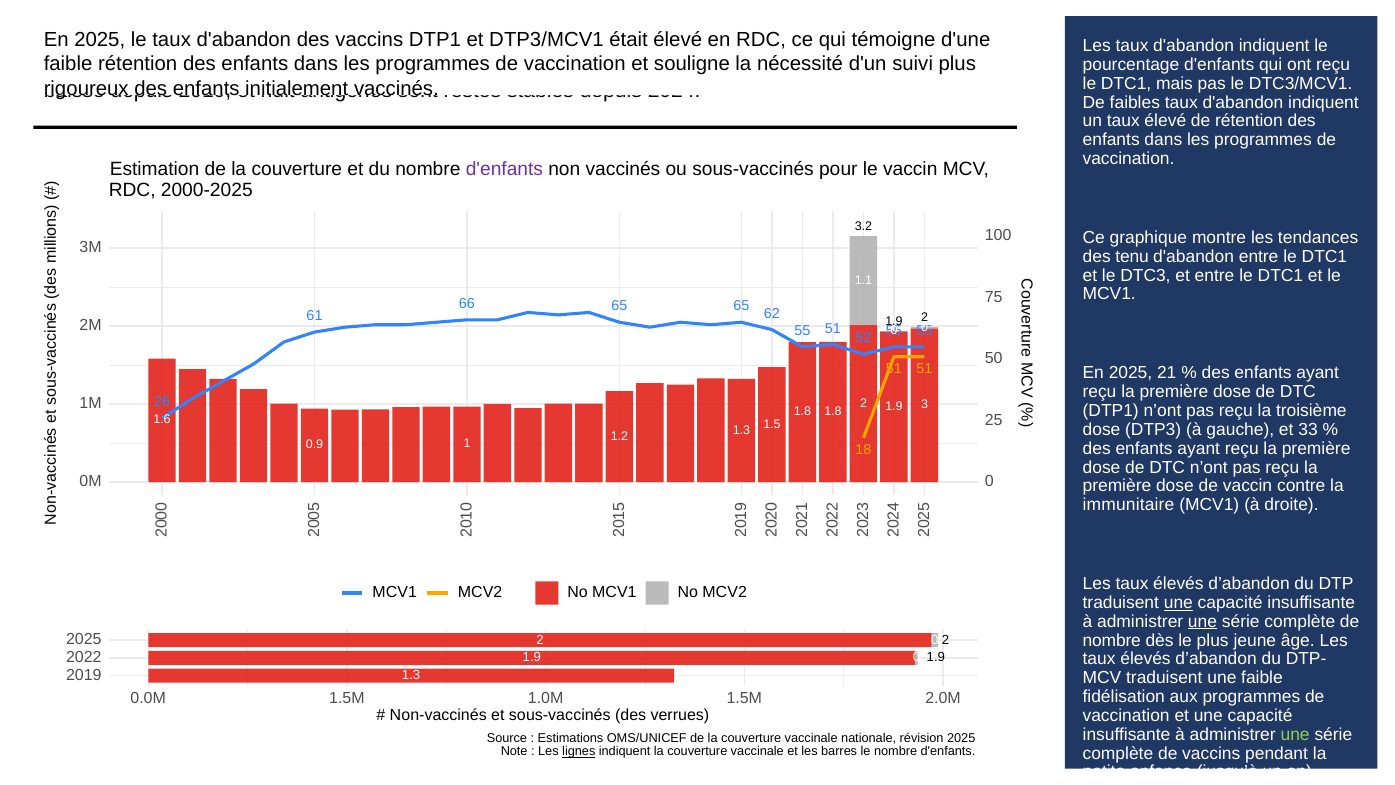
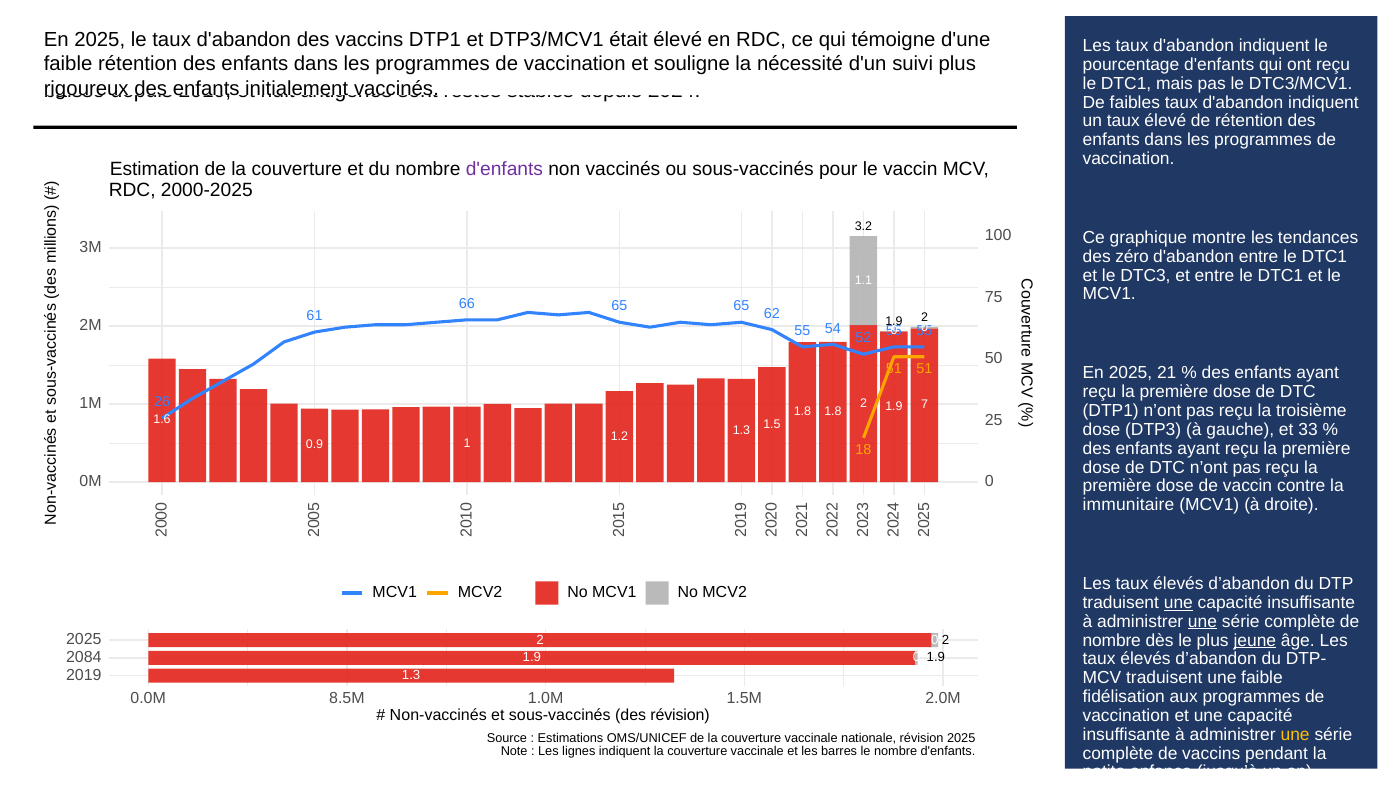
tenu: tenu -> zéro
51 at (833, 328): 51 -> 54
1.9 3: 3 -> 7
jeune underline: none -> present
2022: 2022 -> 2084
0.0M 1.5M: 1.5M -> 8.5M
des verrues: verrues -> révision
une at (1295, 734) colour: light green -> yellow
lignes underline: present -> none
